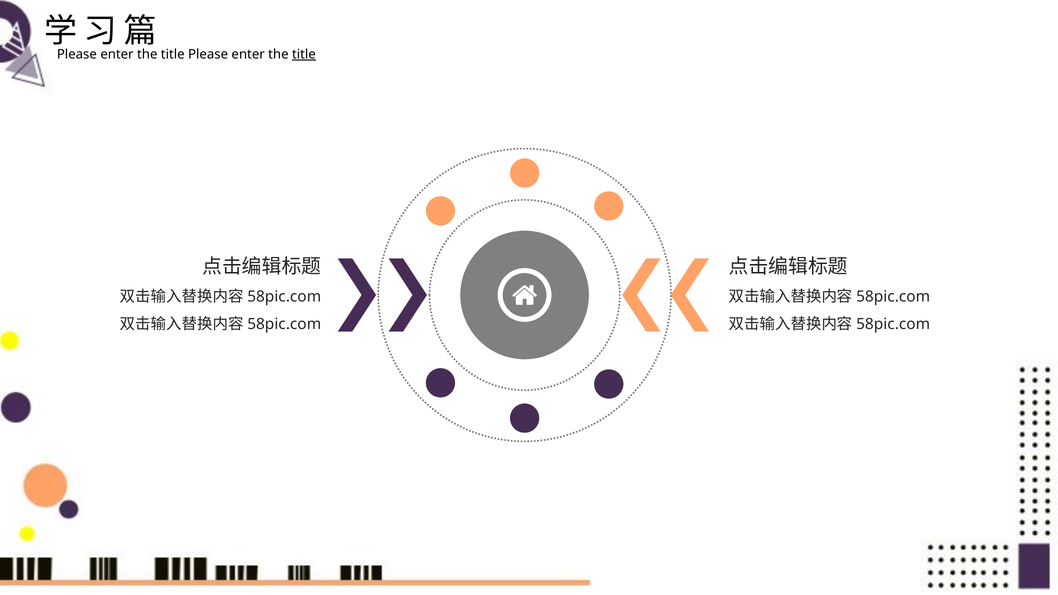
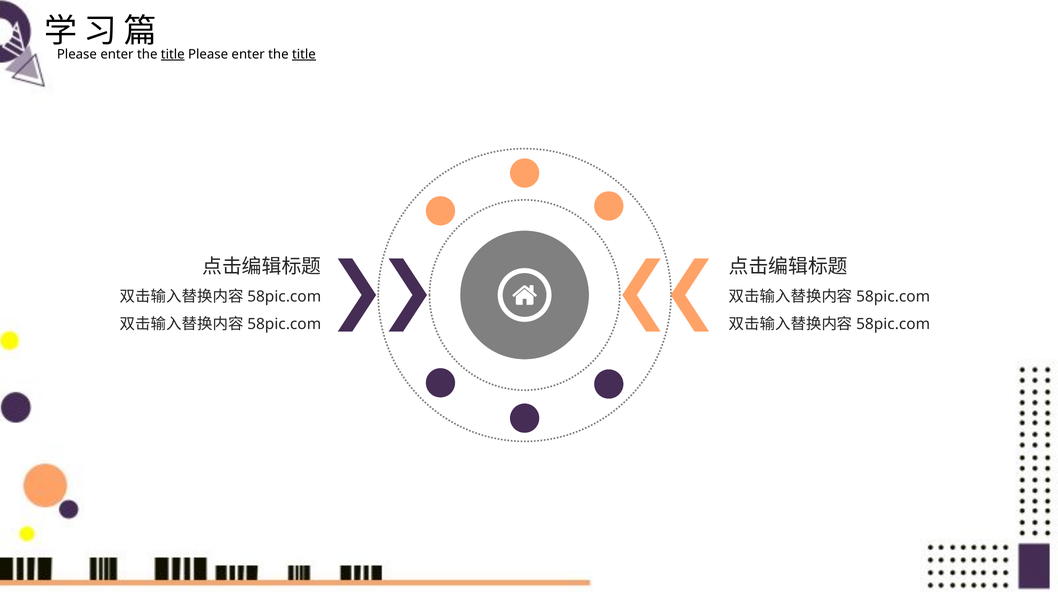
title at (173, 54) underline: none -> present
